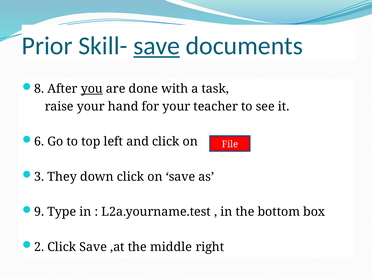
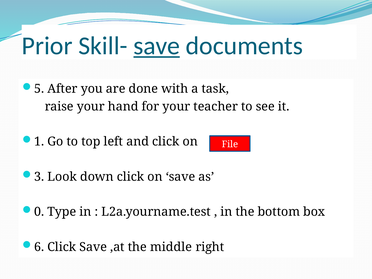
8: 8 -> 5
you underline: present -> none
6: 6 -> 1
They: They -> Look
9: 9 -> 0
2: 2 -> 6
